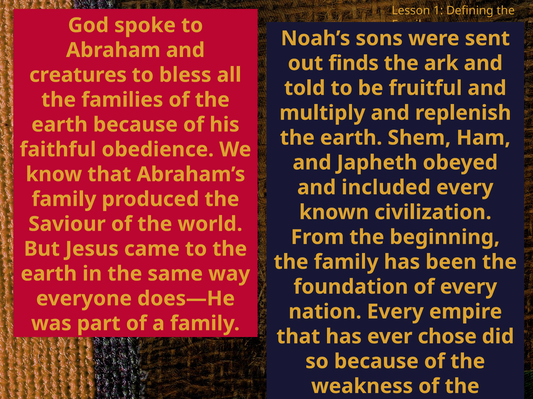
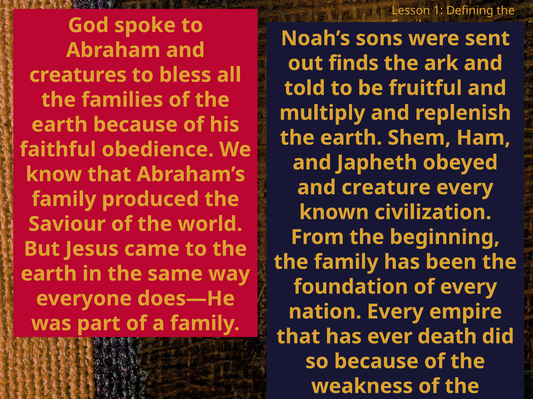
included: included -> creature
chose: chose -> death
